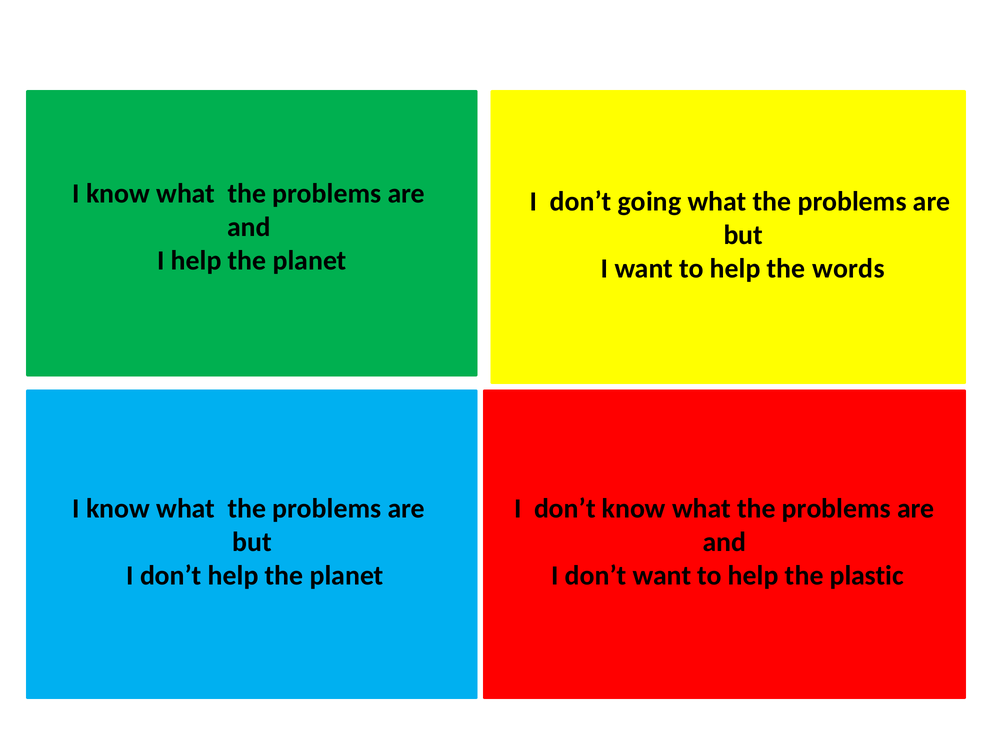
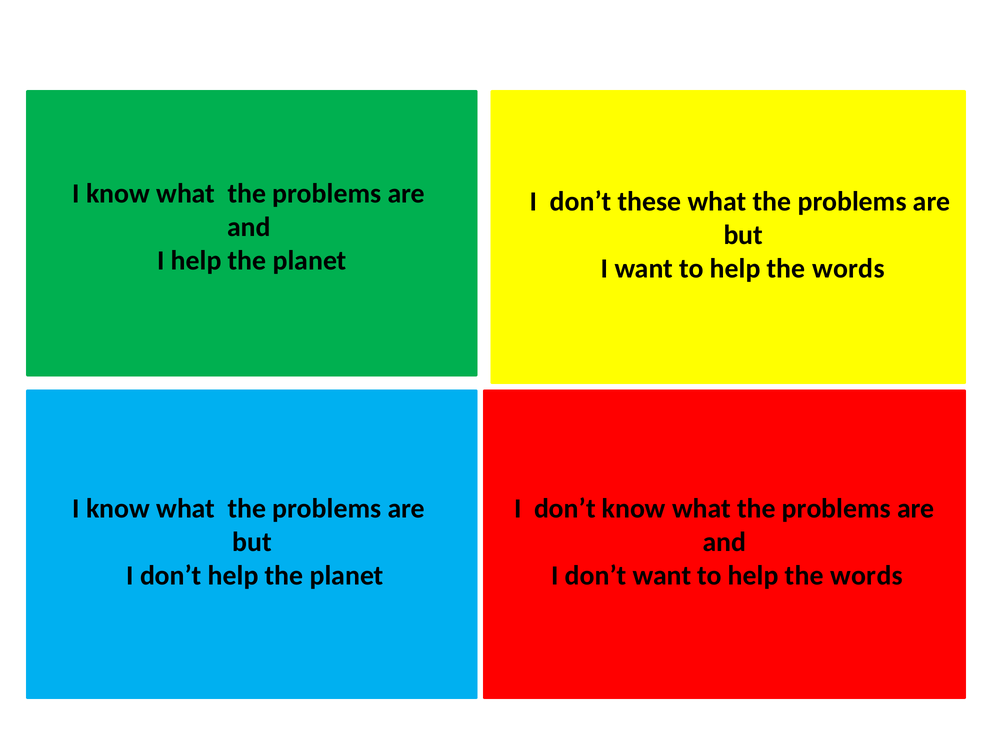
going: going -> these
plastic at (867, 575): plastic -> words
